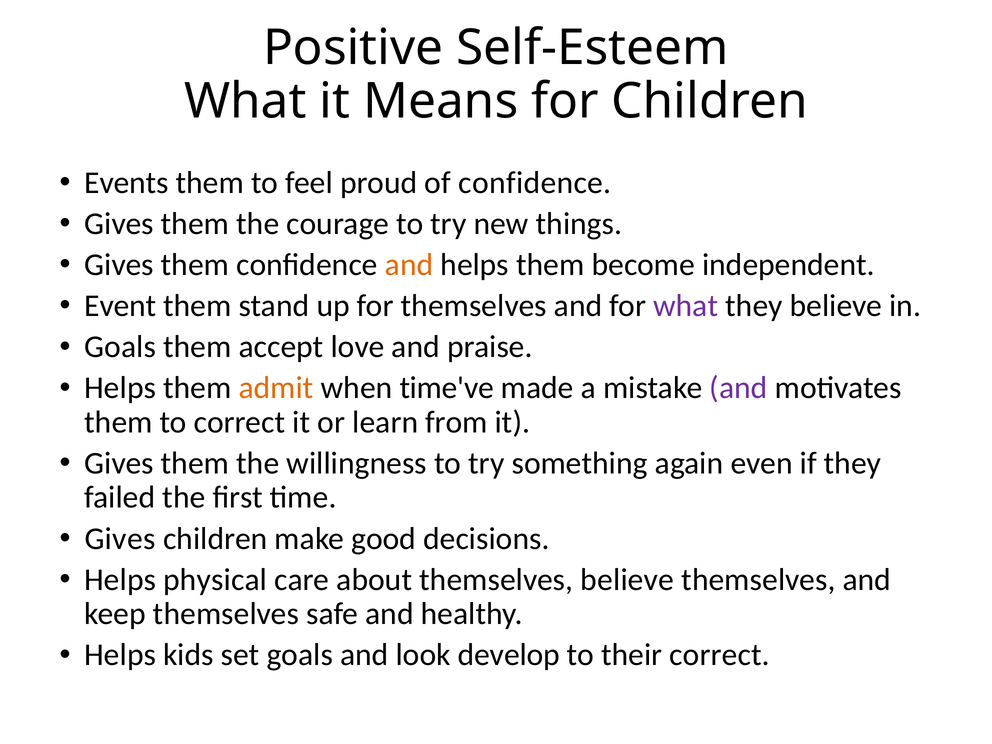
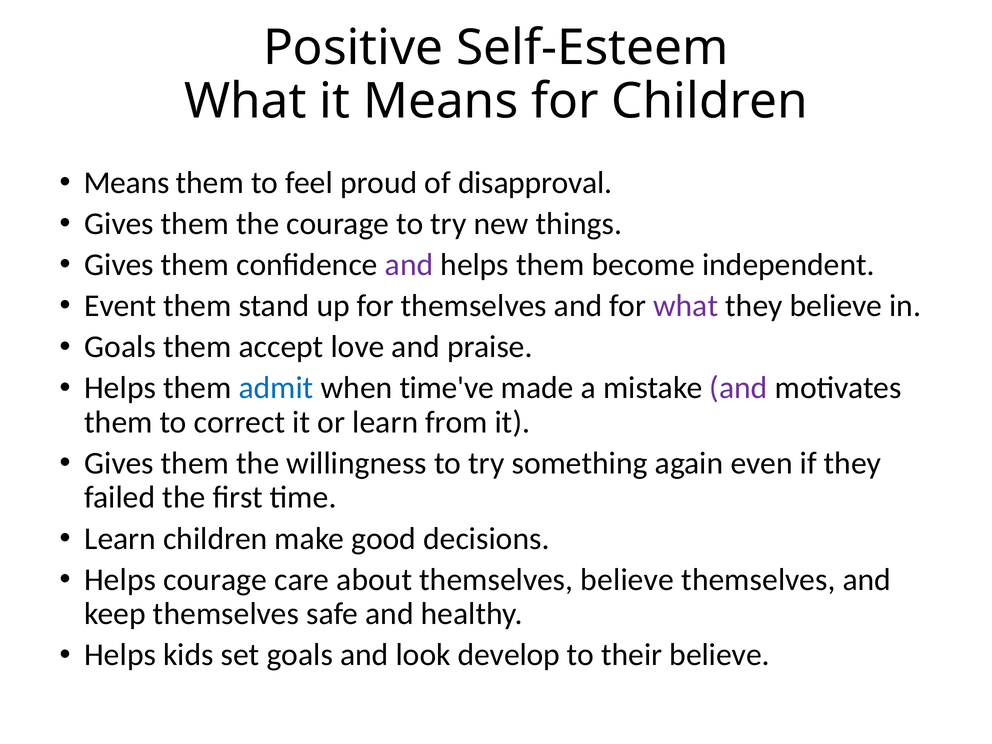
Events at (127, 183): Events -> Means
of confidence: confidence -> disapproval
and at (409, 265) colour: orange -> purple
admit colour: orange -> blue
Gives at (120, 539): Gives -> Learn
Helps physical: physical -> courage
their correct: correct -> believe
